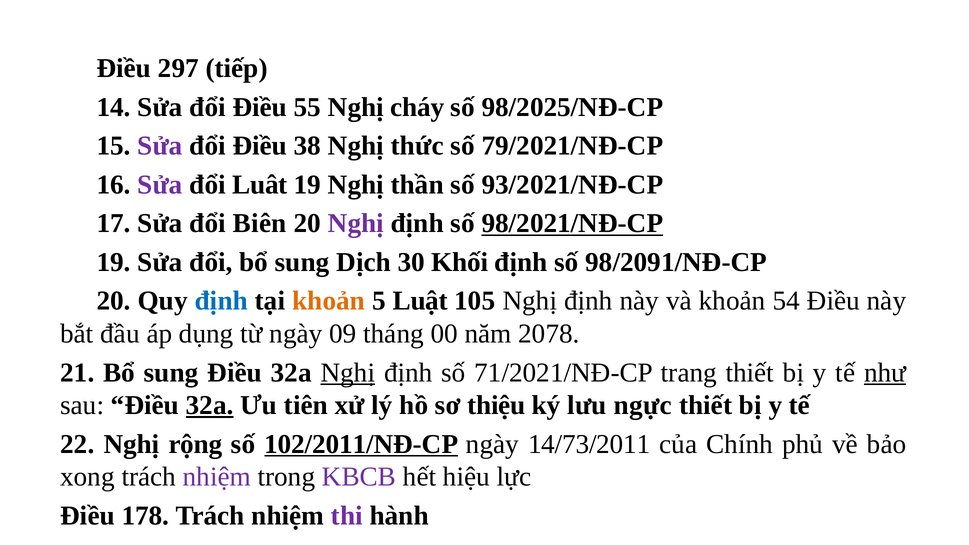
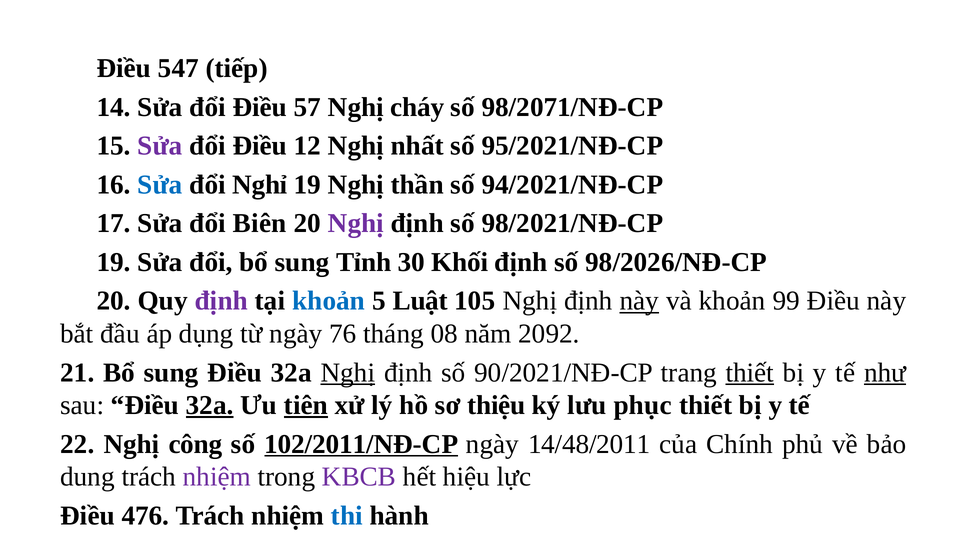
297: 297 -> 547
55: 55 -> 57
98/2025/NĐ-CP: 98/2025/NĐ-CP -> 98/2071/NĐ-CP
38: 38 -> 12
thức: thức -> nhất
79/2021/NĐ-CP: 79/2021/NĐ-CP -> 95/2021/NĐ-CP
Sửa at (160, 185) colour: purple -> blue
Luât: Luât -> Nghỉ
93/2021/NĐ-CP: 93/2021/NĐ-CP -> 94/2021/NĐ-CP
98/2021/NĐ-CP underline: present -> none
Dịch: Dịch -> Tỉnh
98/2091/NĐ-CP: 98/2091/NĐ-CP -> 98/2026/NĐ-CP
định at (221, 301) colour: blue -> purple
khoản at (329, 301) colour: orange -> blue
này at (639, 301) underline: none -> present
54: 54 -> 99
09: 09 -> 76
00: 00 -> 08
2078: 2078 -> 2092
71/2021/NĐ-CP: 71/2021/NĐ-CP -> 90/2021/NĐ-CP
thiết at (750, 373) underline: none -> present
tiên underline: none -> present
ngực: ngực -> phục
rộng: rộng -> công
14/73/2011: 14/73/2011 -> 14/48/2011
xong: xong -> dung
178: 178 -> 476
thi colour: purple -> blue
